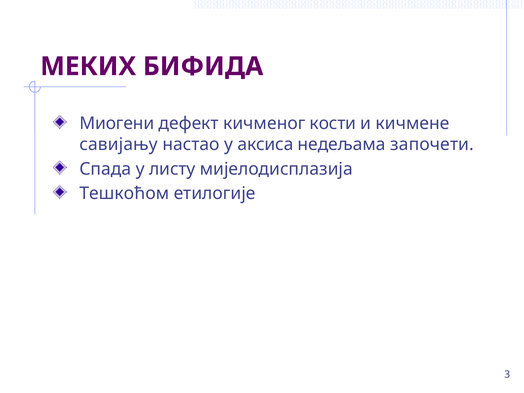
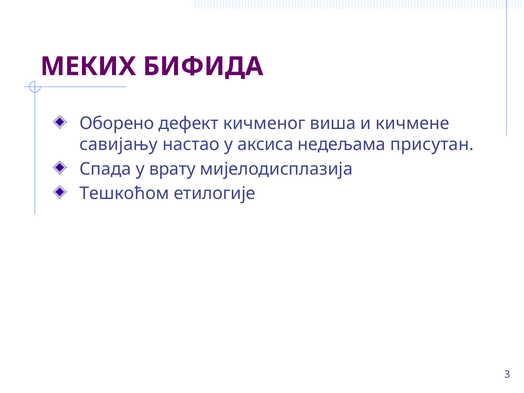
Миогени: Миогени -> Оборено
кости: кости -> виша
започети: започети -> присутан
листу: листу -> врату
